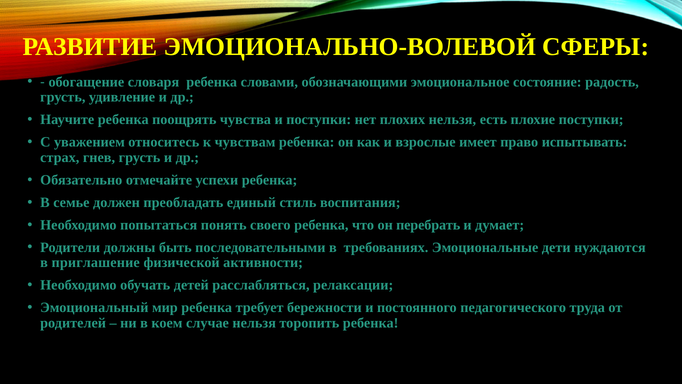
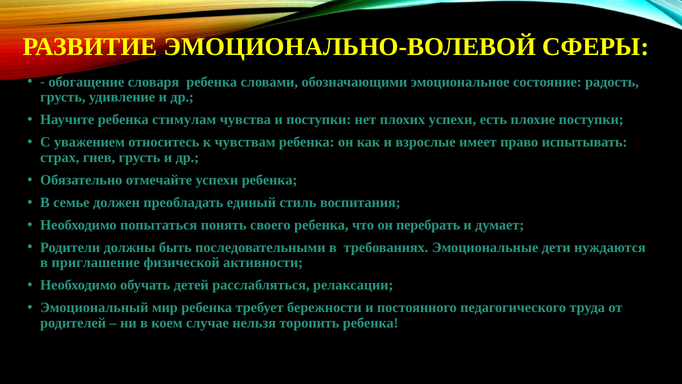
поощрять: поощрять -> стимулам
плохих нельзя: нельзя -> успехи
